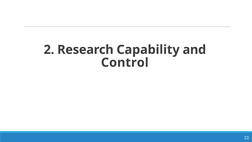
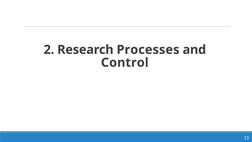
Capability: Capability -> Processes
